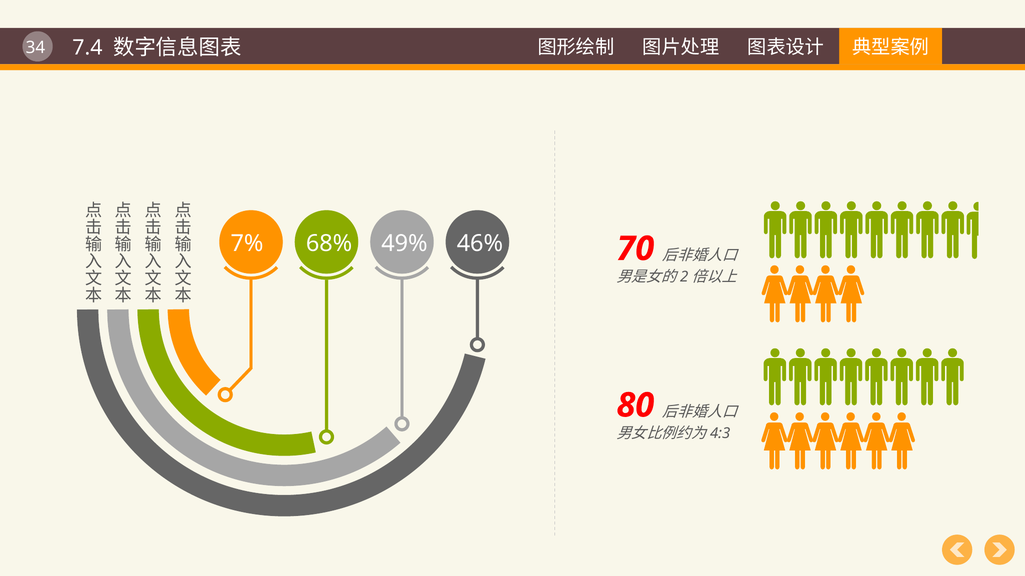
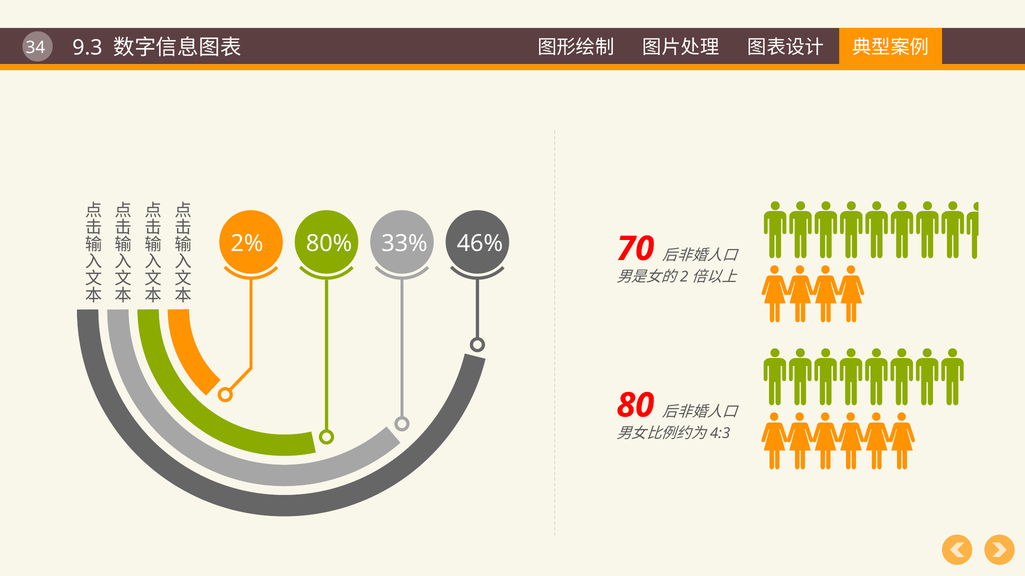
7.4: 7.4 -> 9.3
7%: 7% -> 2%
68%: 68% -> 80%
49%: 49% -> 33%
